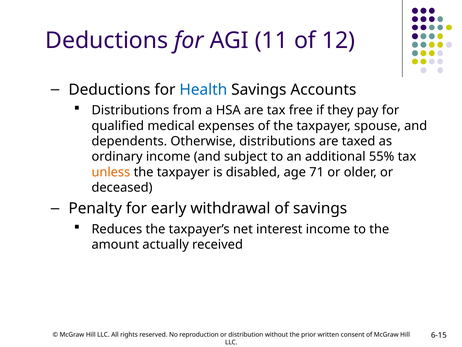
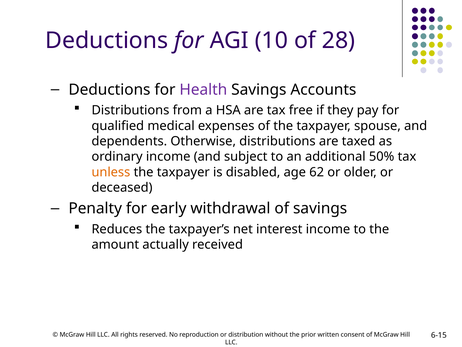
11: 11 -> 10
12: 12 -> 28
Health colour: blue -> purple
55%: 55% -> 50%
71: 71 -> 62
